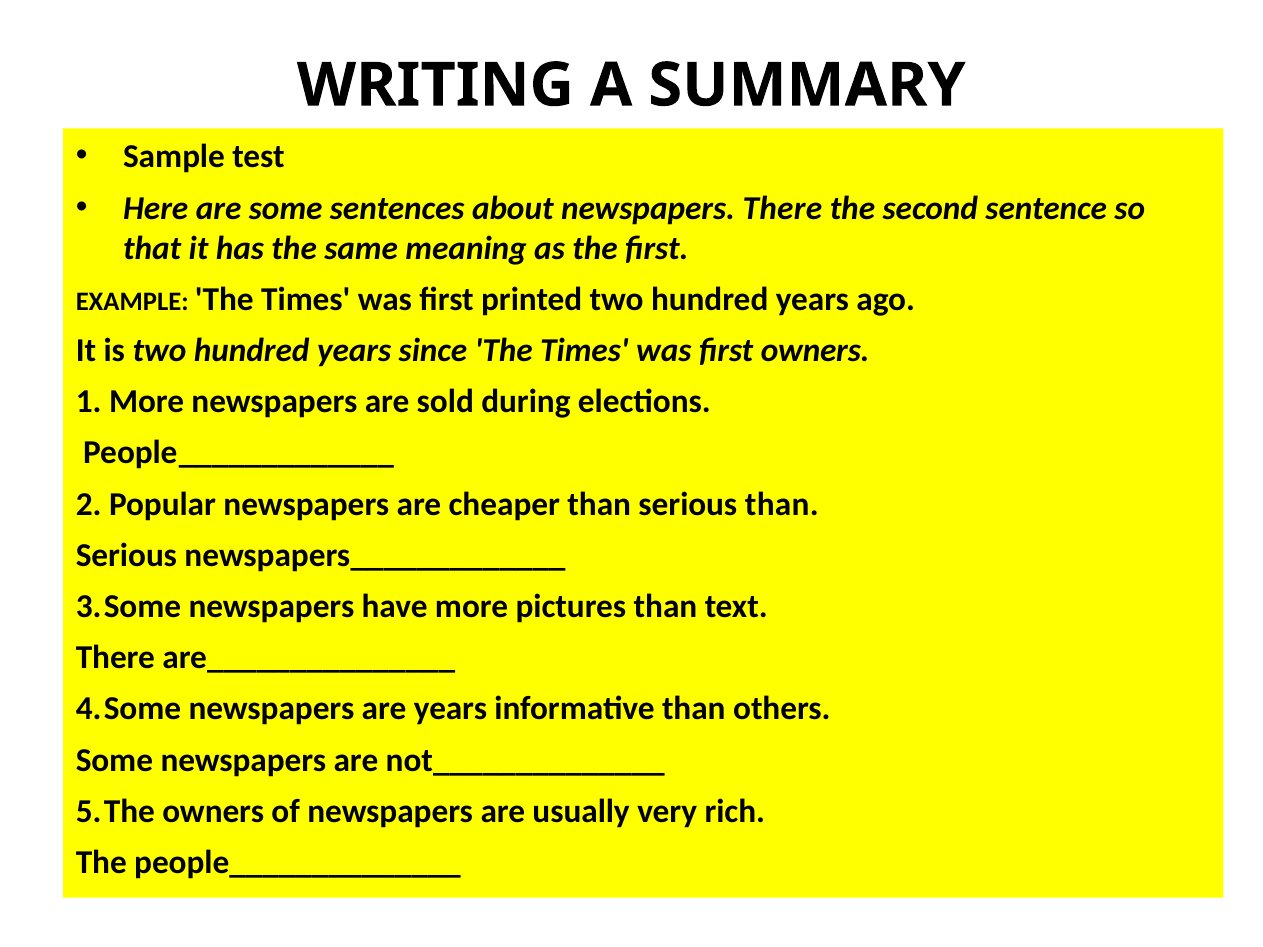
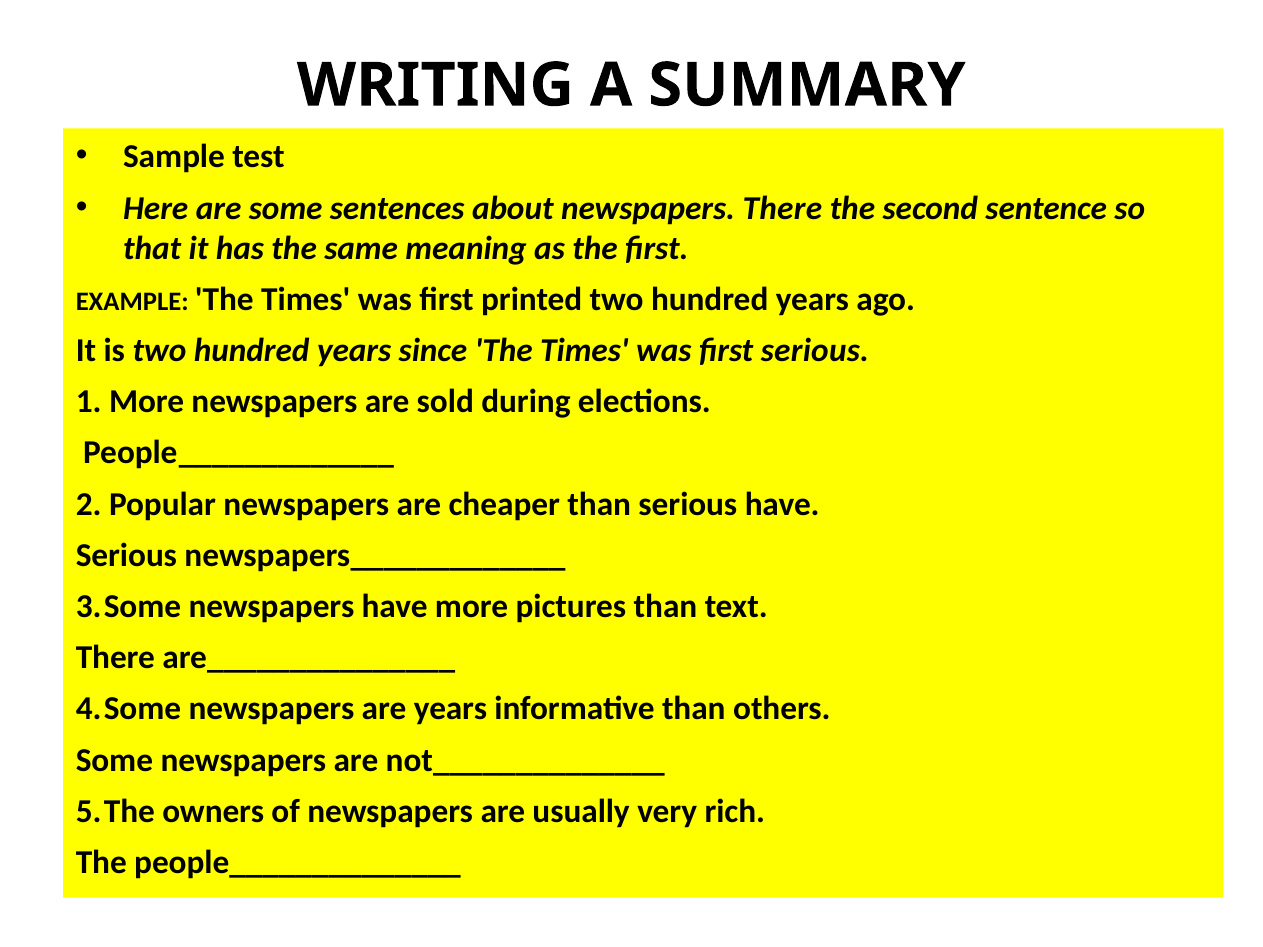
first owners: owners -> serious
serious than: than -> have
